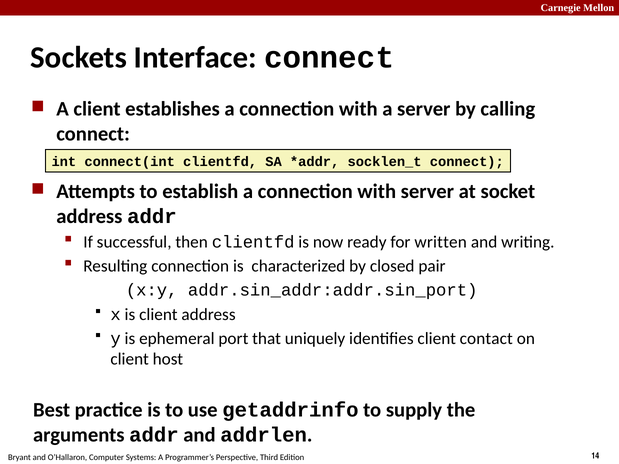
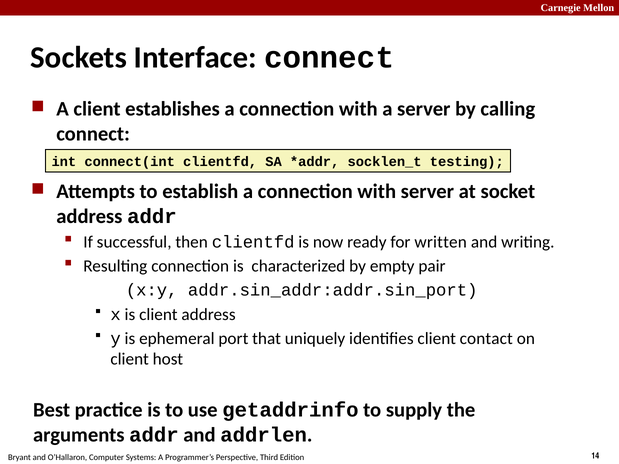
socklen_t connect: connect -> testing
closed: closed -> empty
